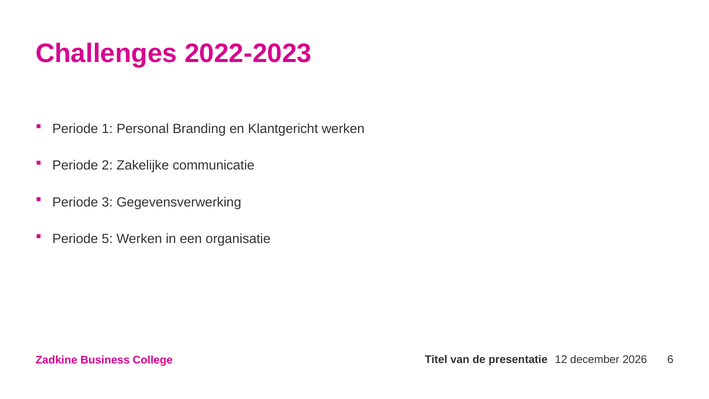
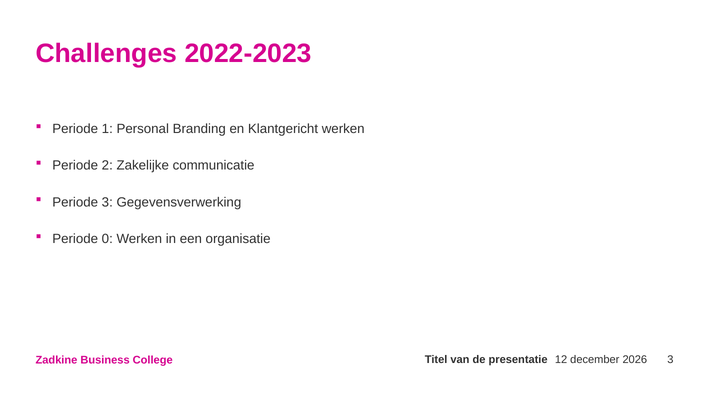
5: 5 -> 0
presentatie 6: 6 -> 3
